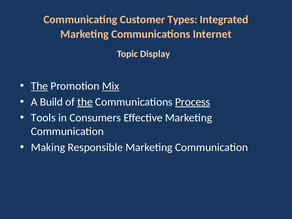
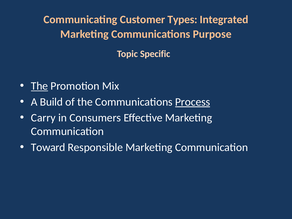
Internet: Internet -> Purpose
Display: Display -> Specific
Mix underline: present -> none
the at (85, 102) underline: present -> none
Tools: Tools -> Carry
Making: Making -> Toward
